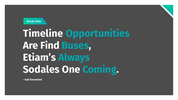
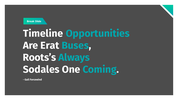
Find: Find -> Erat
Etiam’s: Etiam’s -> Roots’s
